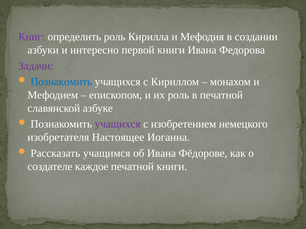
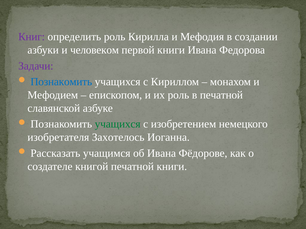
интересно: интересно -> человеком
учащихся at (118, 124) colour: purple -> green
Настоящее: Настоящее -> Захотелось
каждое: каждое -> книгой
